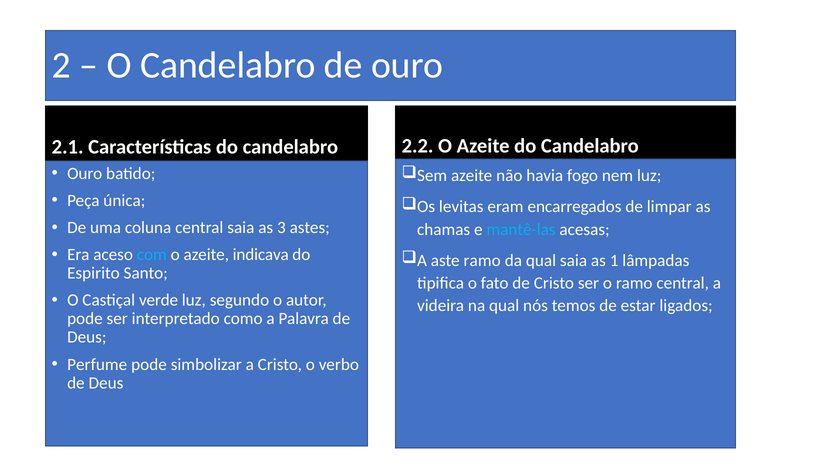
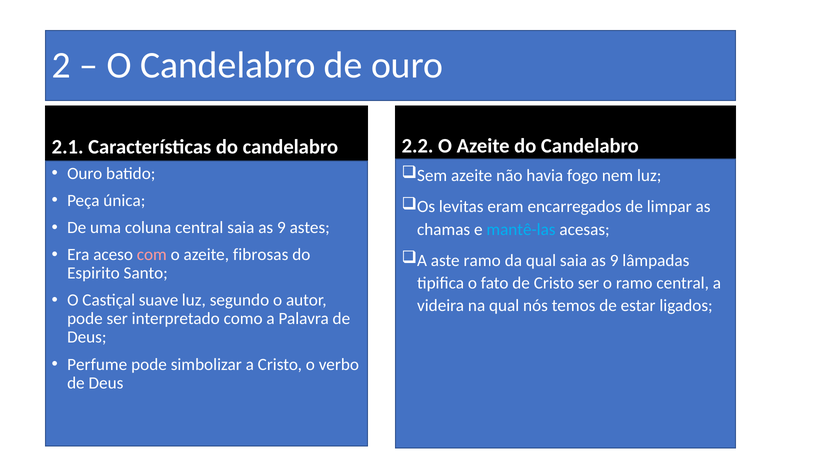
central saia as 3: 3 -> 9
com colour: light blue -> pink
indicava: indicava -> fibrosas
qual saia as 1: 1 -> 9
verde: verde -> suave
